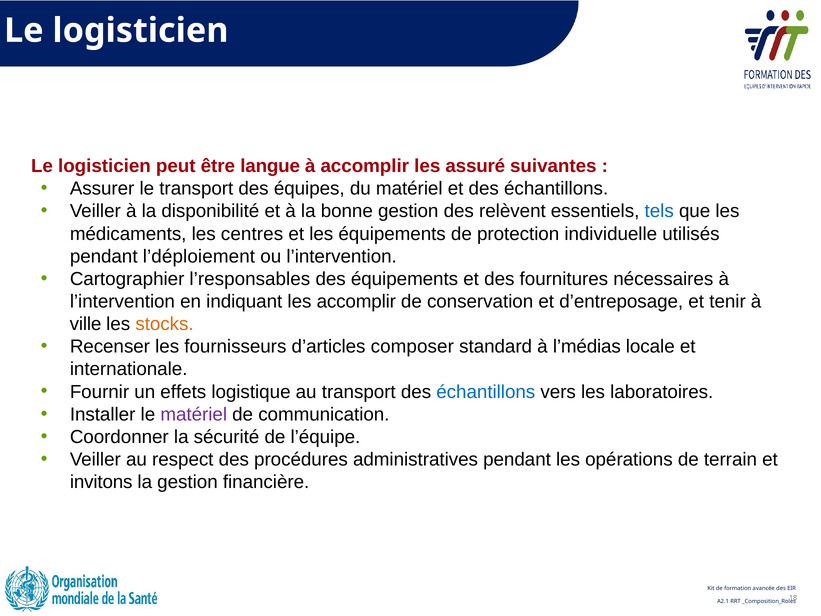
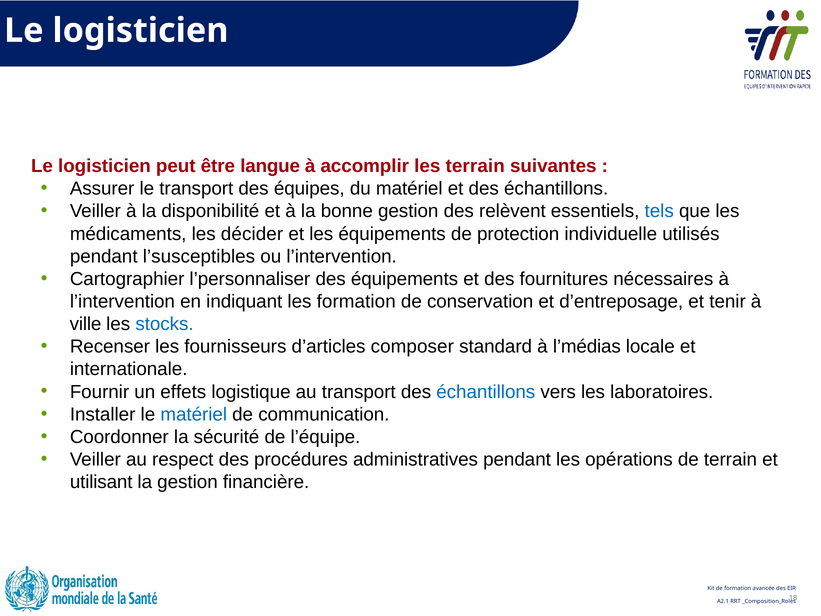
les assuré: assuré -> terrain
centres: centres -> décider
l’déploiement: l’déploiement -> l’susceptibles
l’responsables: l’responsables -> l’personnaliser
les accomplir: accomplir -> formation
stocks colour: orange -> blue
matériel at (194, 414) colour: purple -> blue
invitons: invitons -> utilisant
